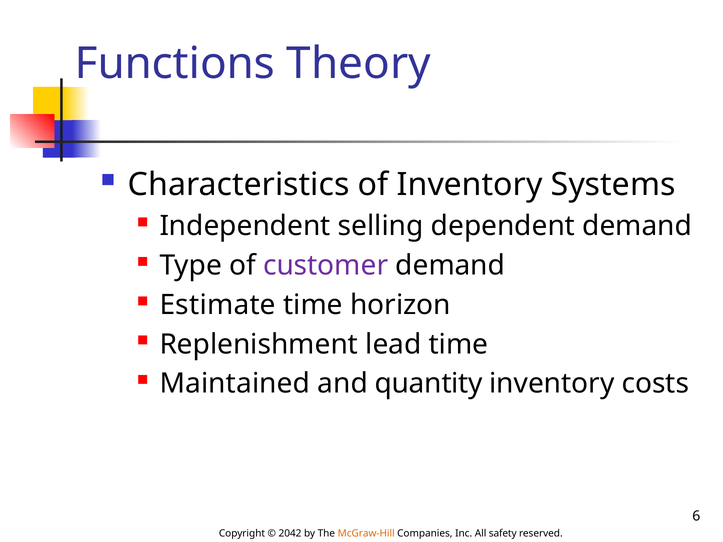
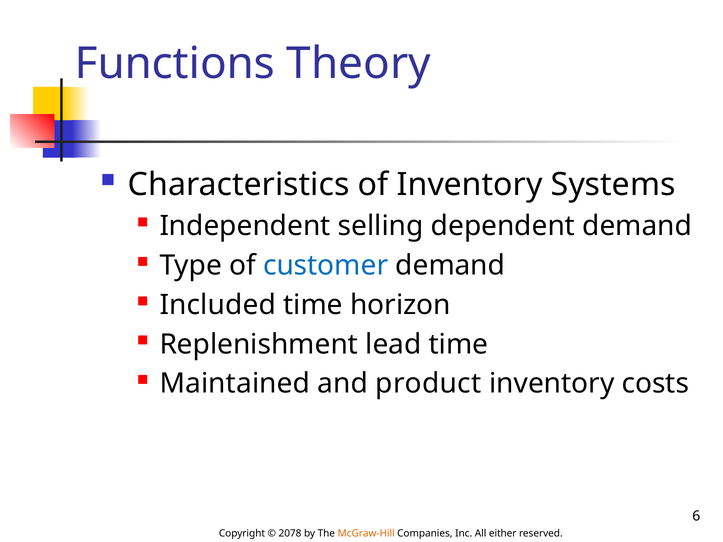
customer colour: purple -> blue
Estimate: Estimate -> Included
quantity: quantity -> product
2042: 2042 -> 2078
safety: safety -> either
